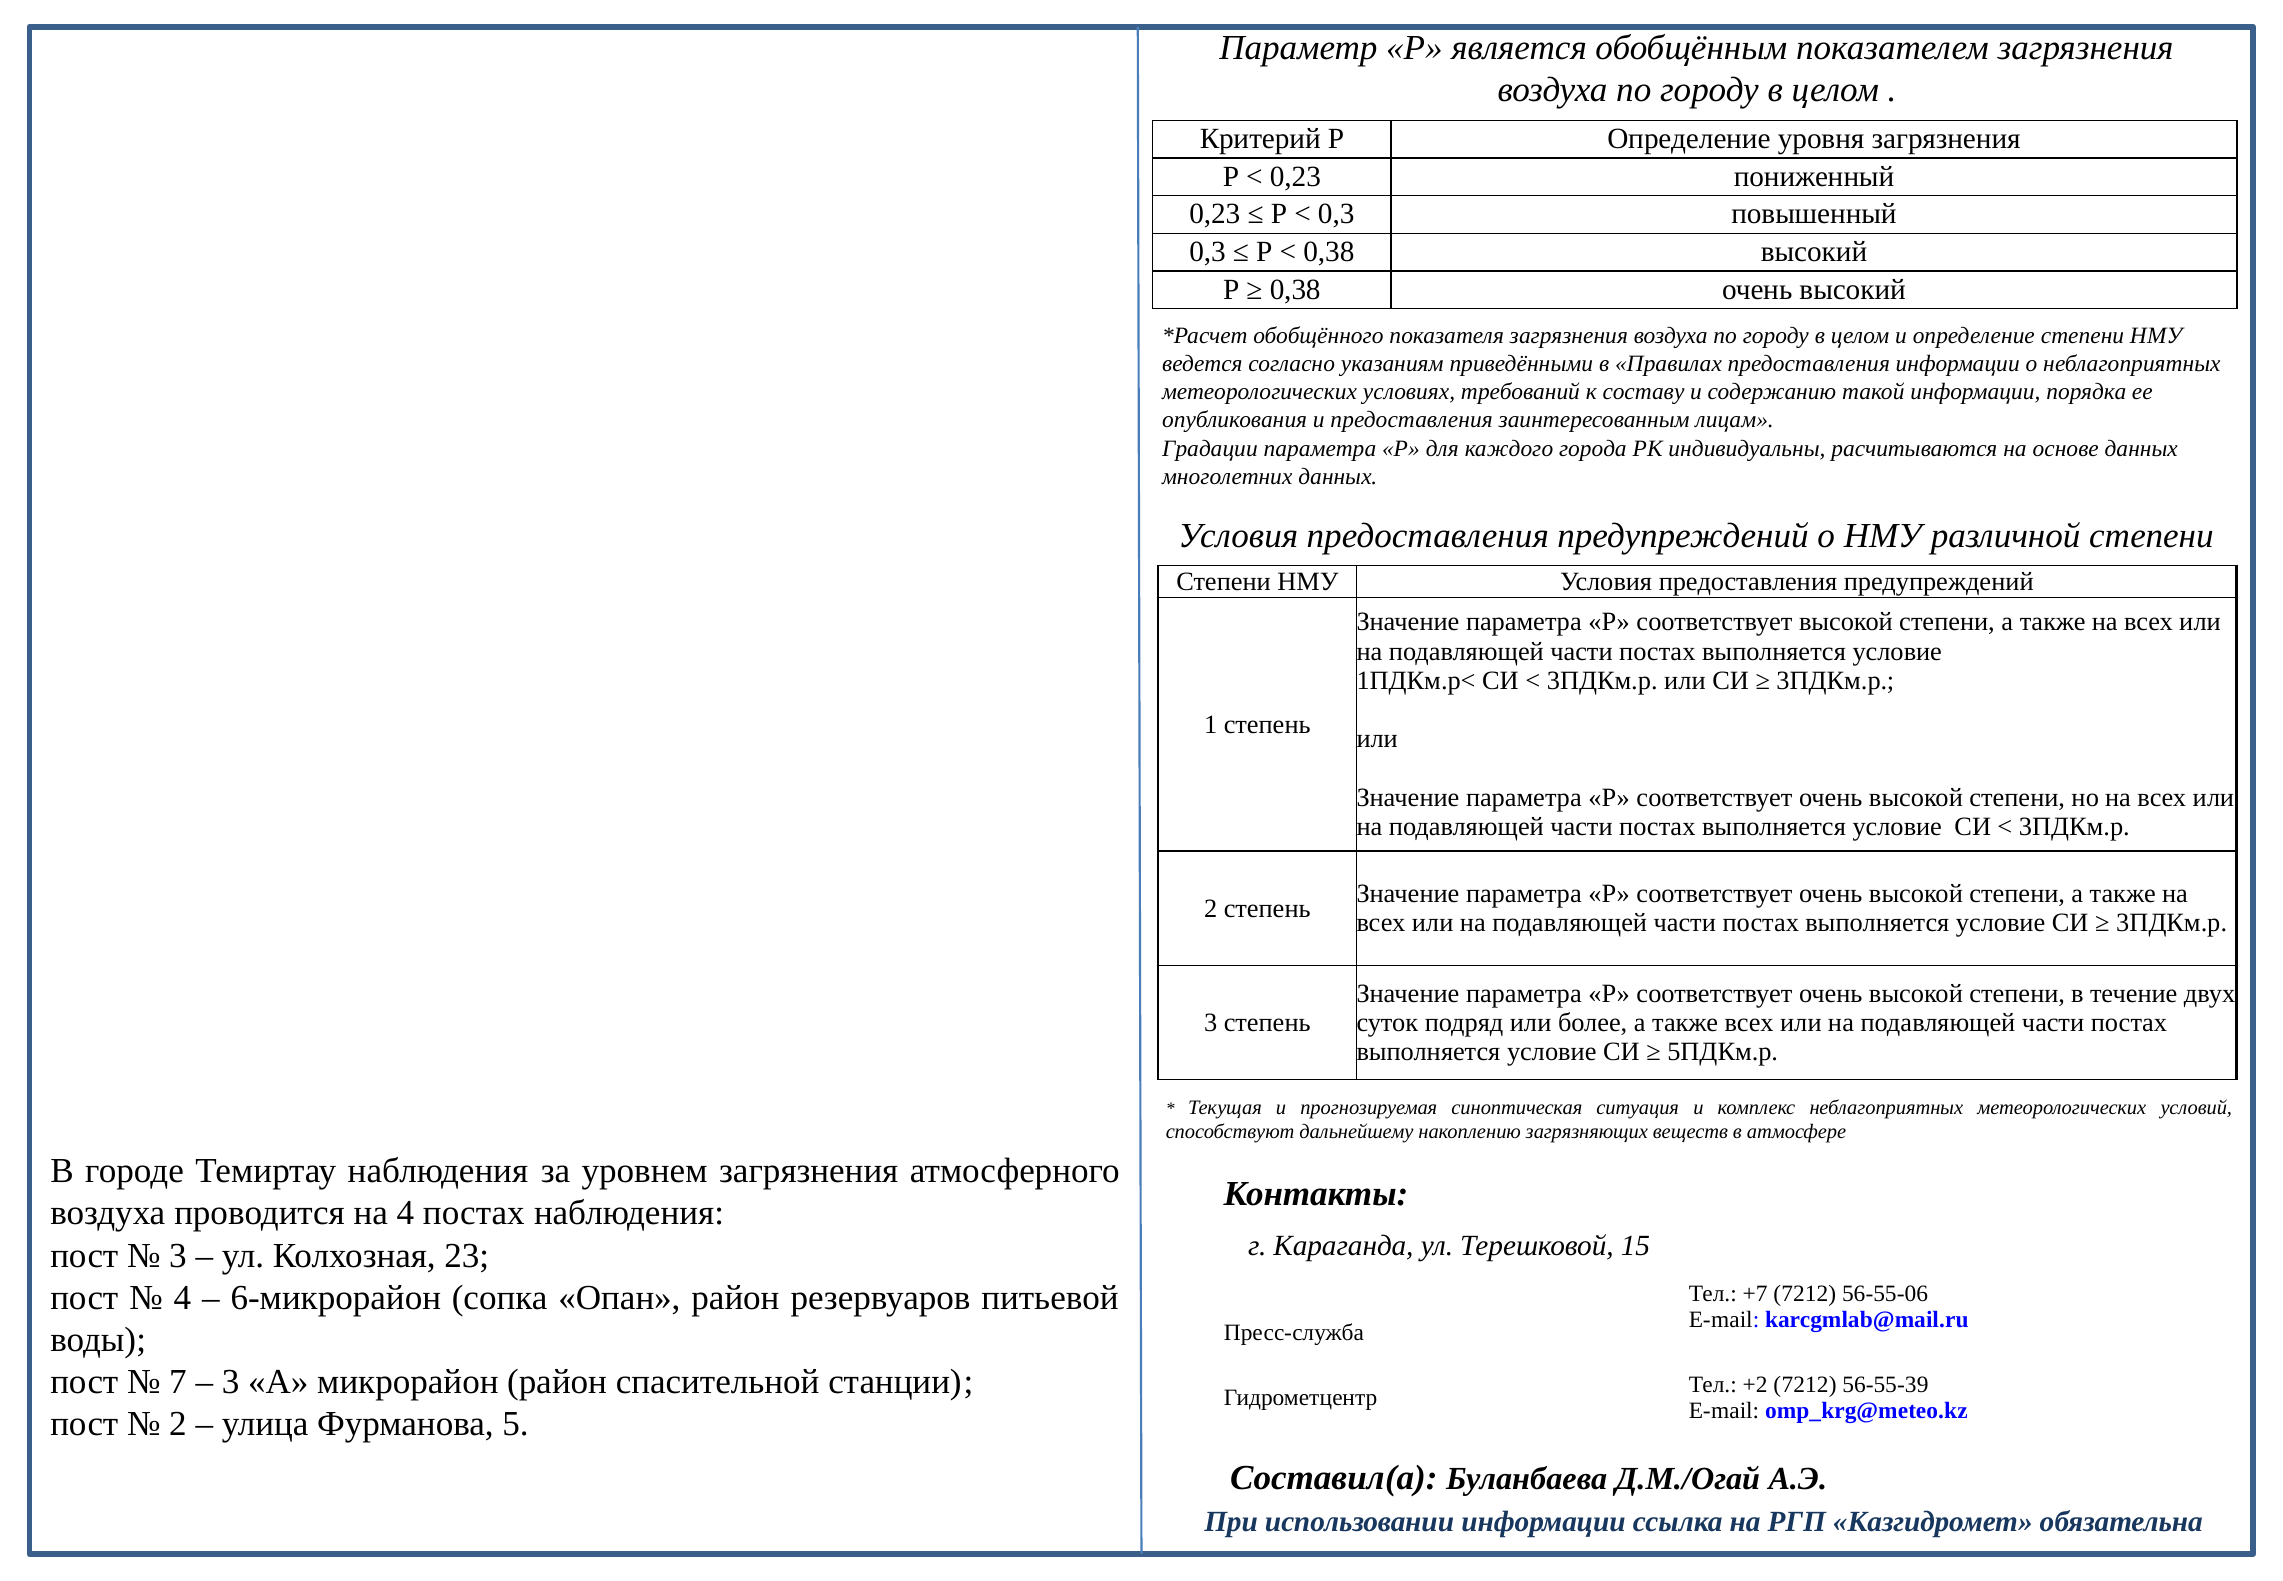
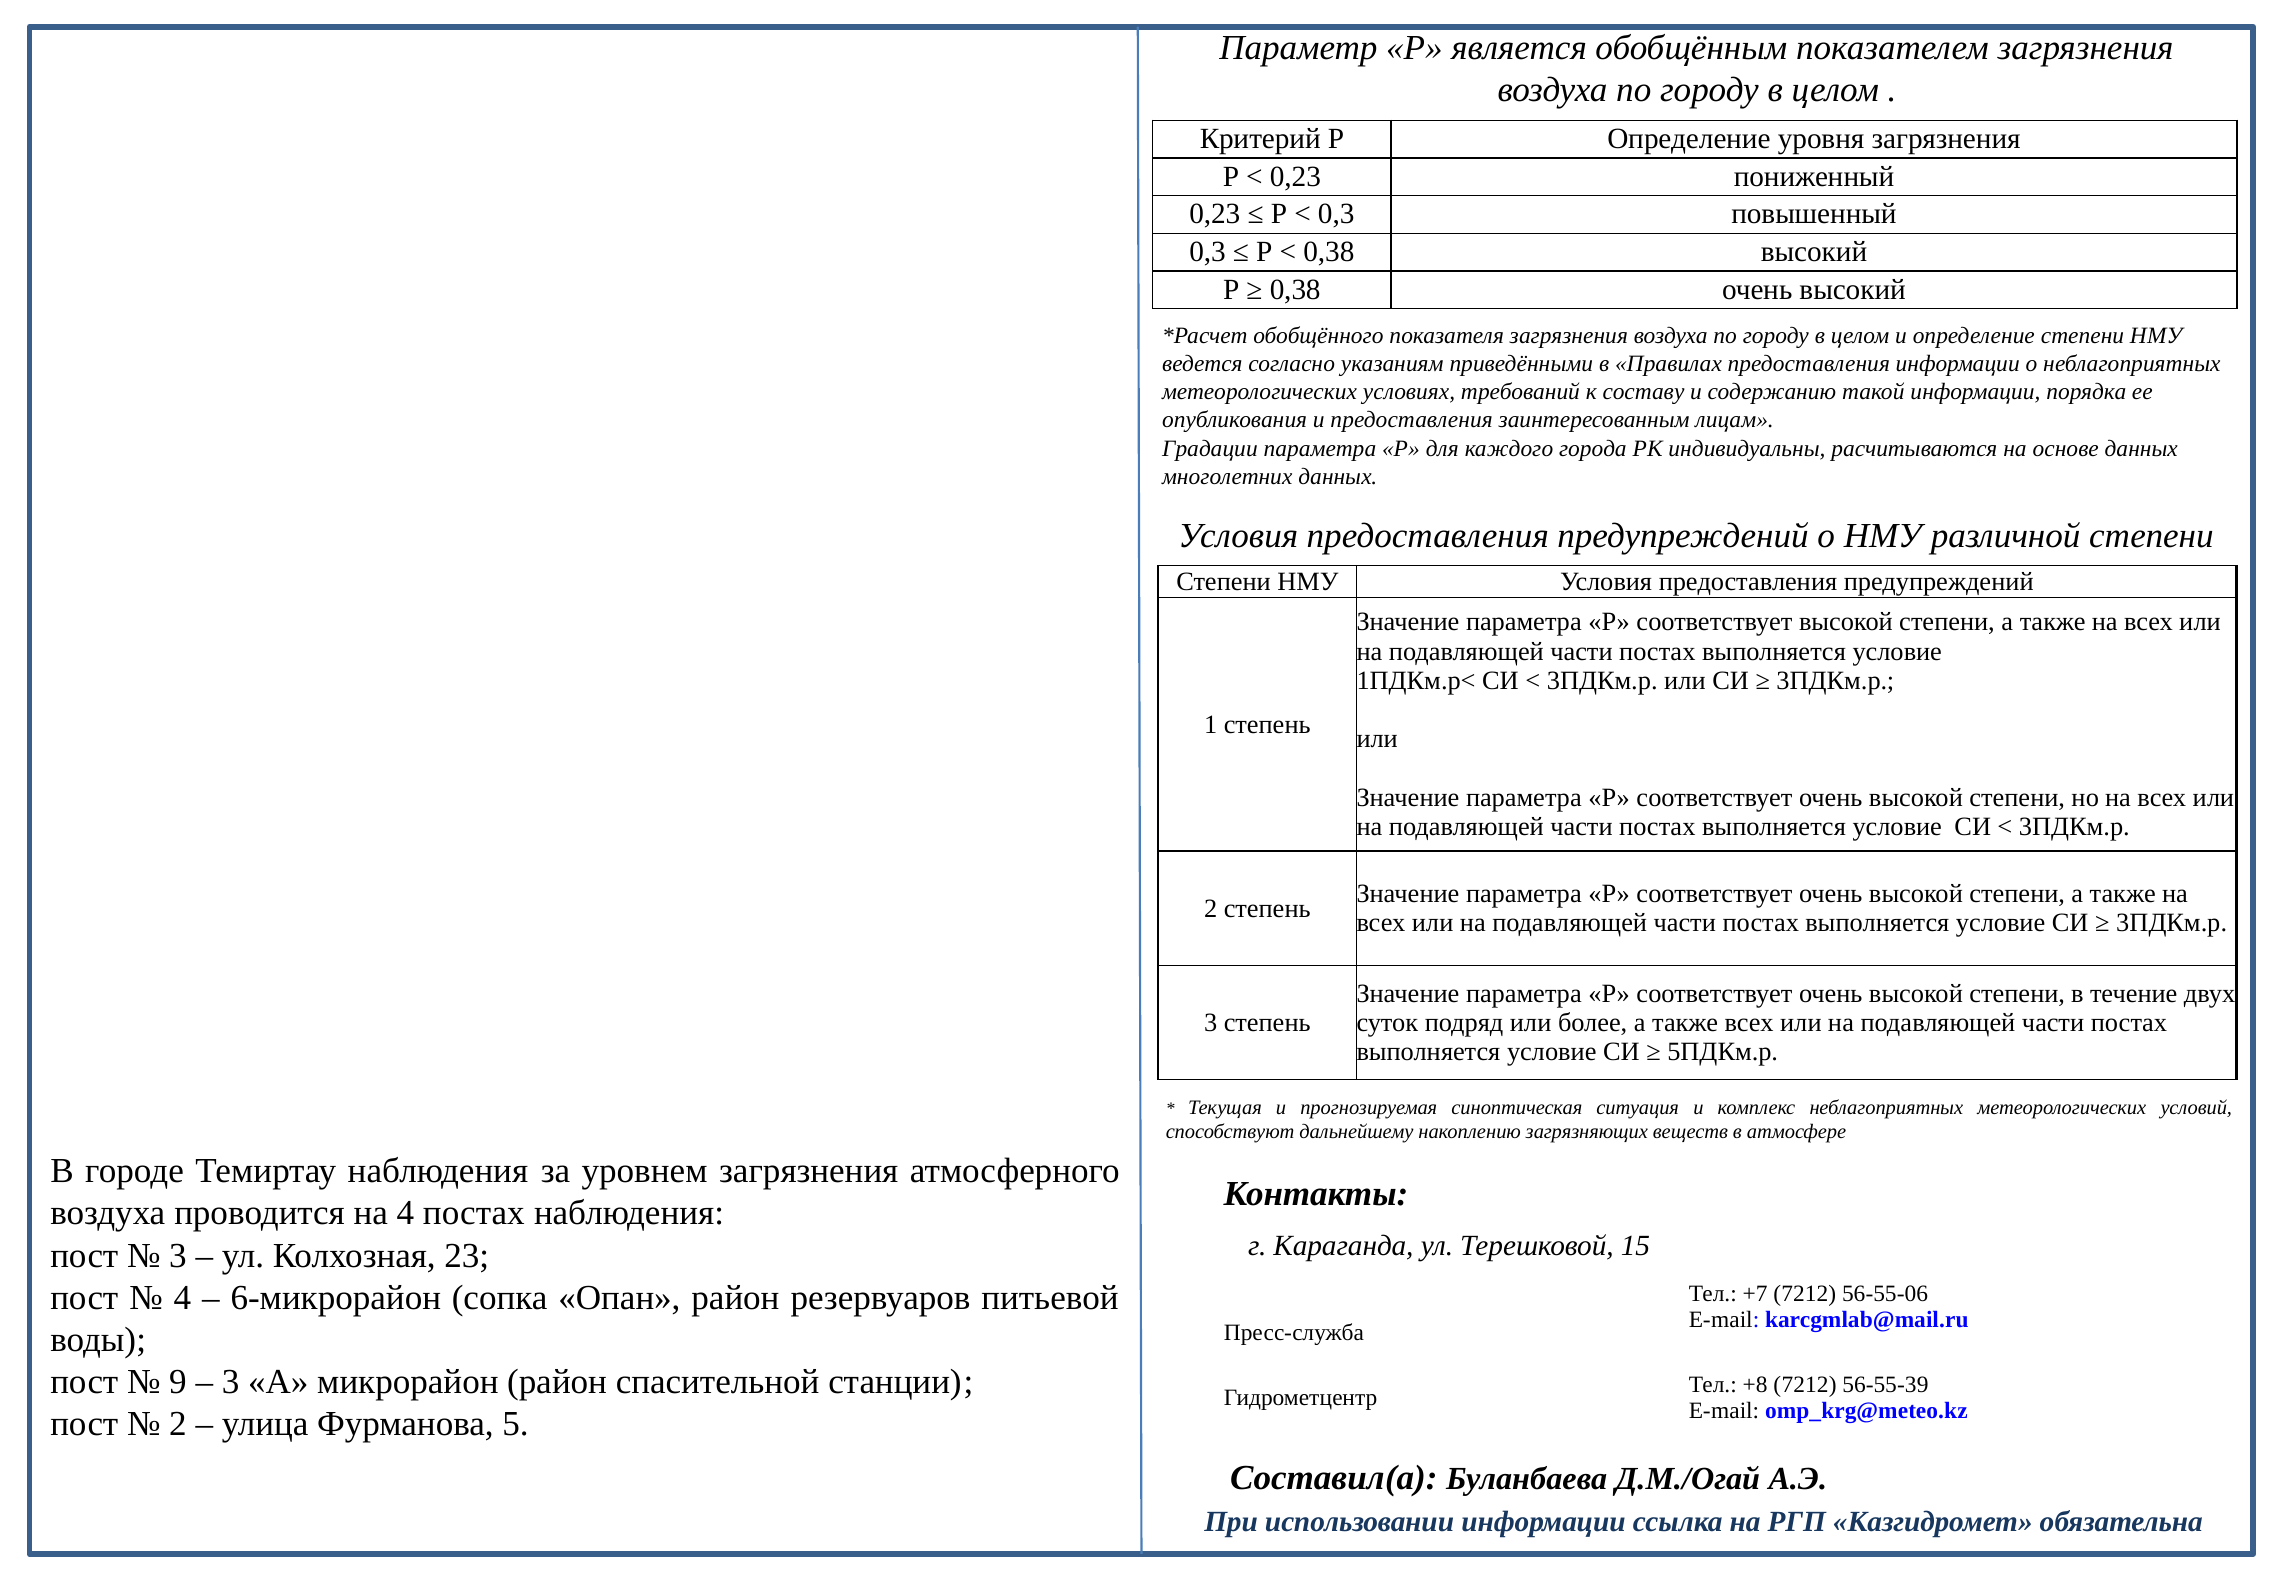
7: 7 -> 9
+2: +2 -> +8
